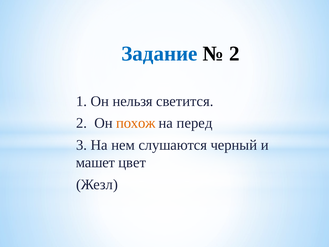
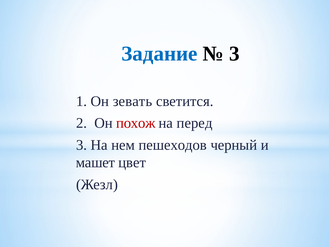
2 at (234, 54): 2 -> 3
нельзя: нельзя -> зевать
похож colour: orange -> red
слушаются: слушаются -> пешеходов
